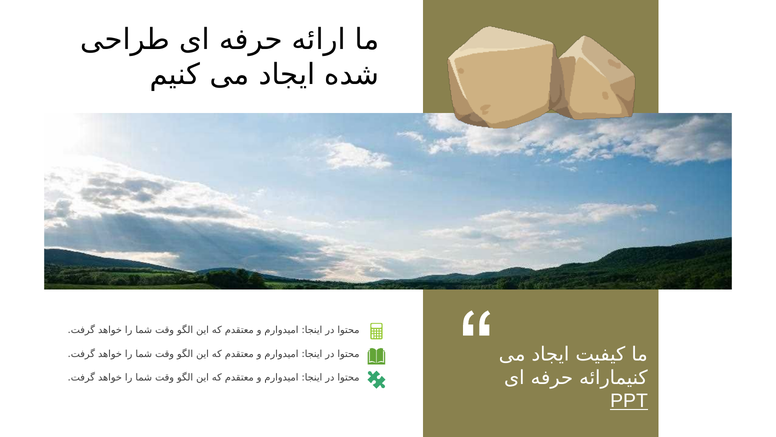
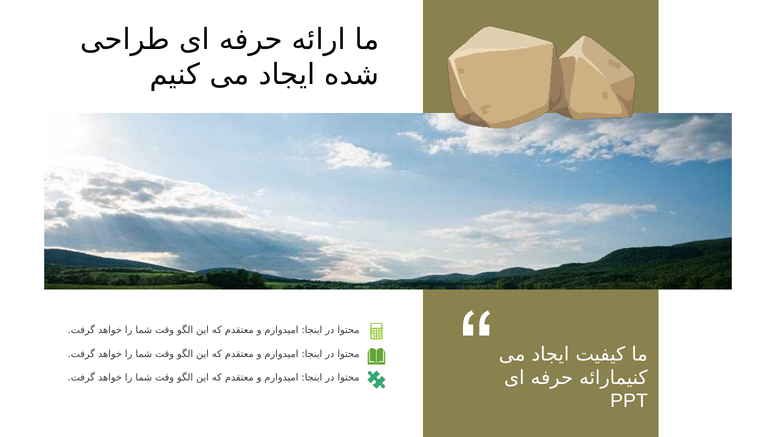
PPT underline: present -> none
